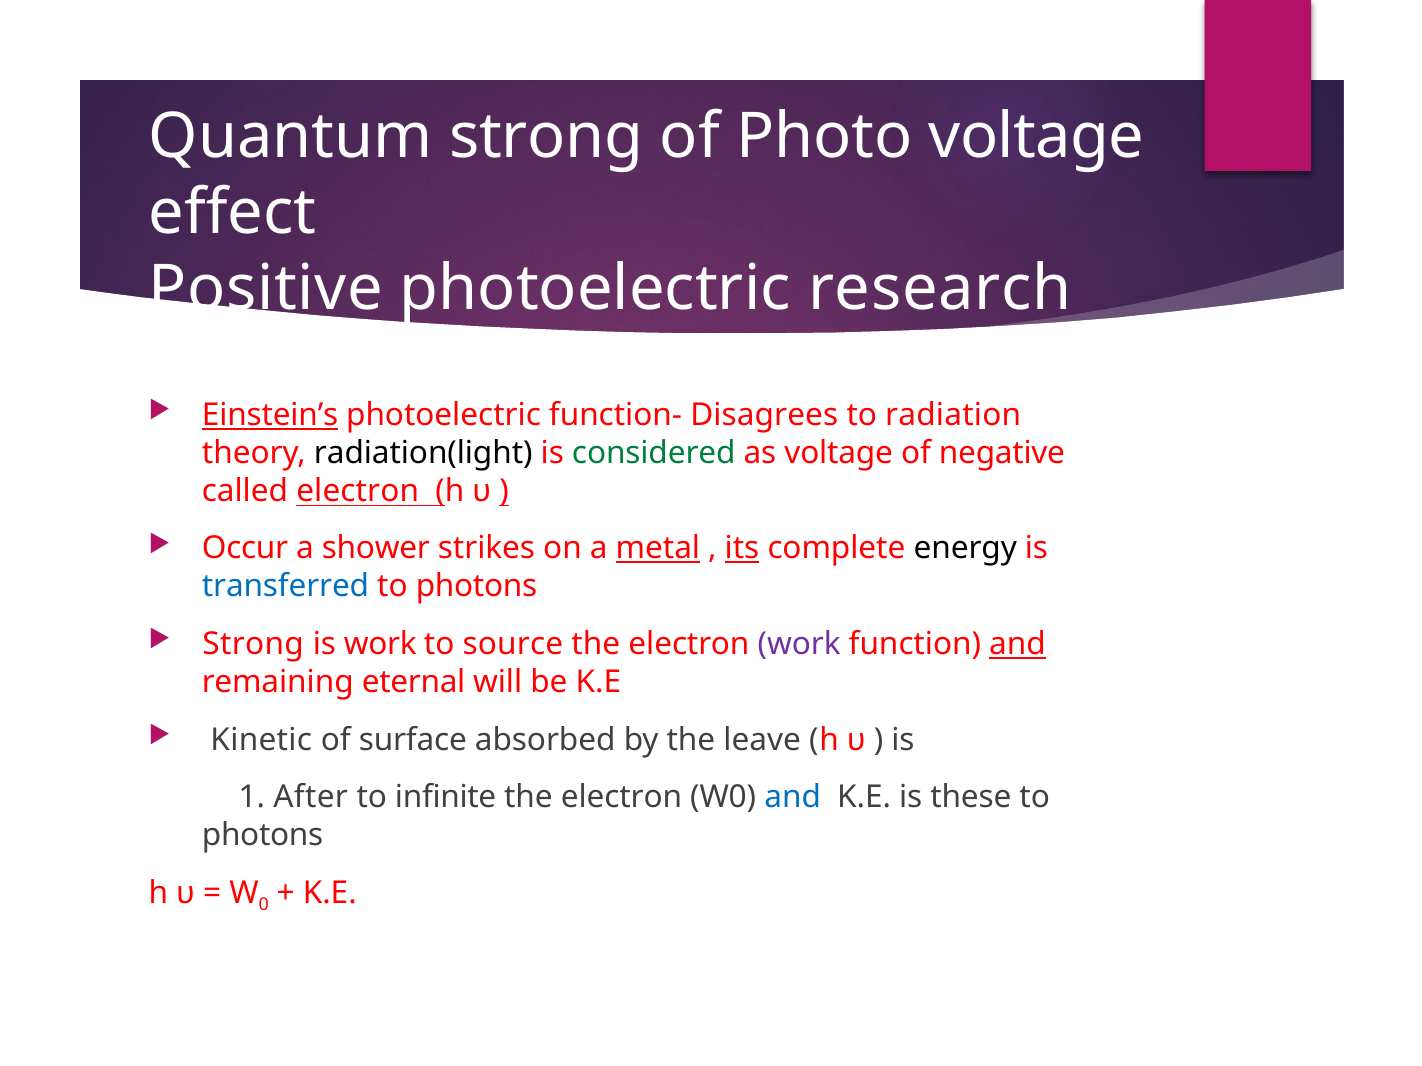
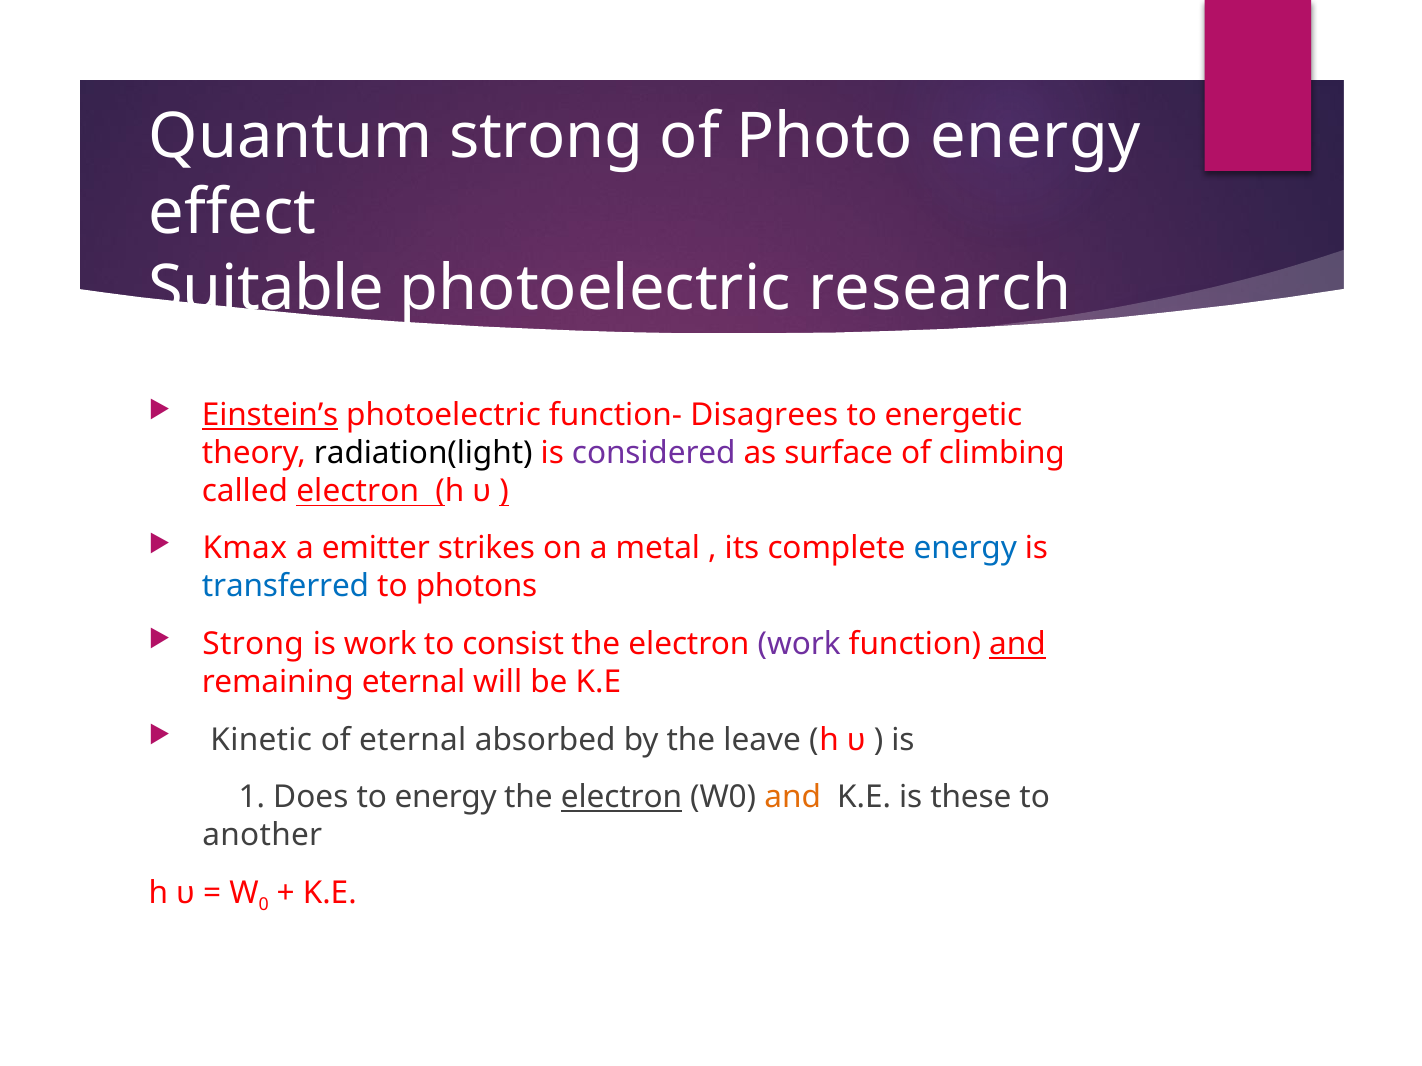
Photo voltage: voltage -> energy
Positive: Positive -> Suitable
radiation: radiation -> energetic
considered colour: green -> purple
as voltage: voltage -> surface
negative: negative -> climbing
Occur: Occur -> Kmax
shower: shower -> emitter
metal underline: present -> none
its underline: present -> none
energy at (965, 549) colour: black -> blue
source: source -> consist
of surface: surface -> eternal
After: After -> Does
to infinite: infinite -> energy
electron at (621, 798) underline: none -> present
and at (793, 798) colour: blue -> orange
photons at (263, 836): photons -> another
